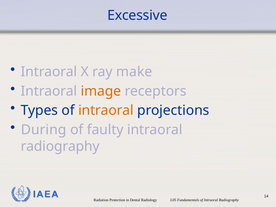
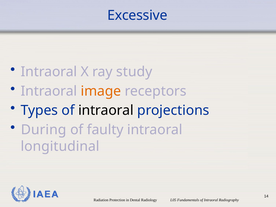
make: make -> study
intraoral at (106, 110) colour: orange -> black
radiography at (60, 146): radiography -> longitudinal
